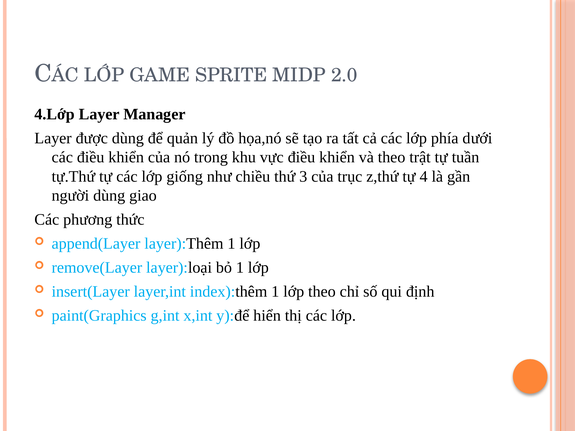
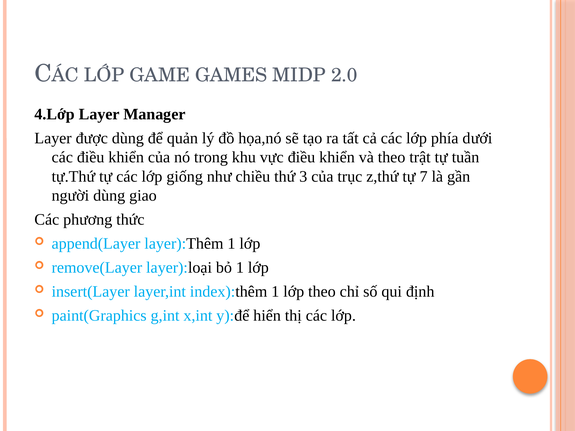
SPRITE: SPRITE -> GAMES
4: 4 -> 7
